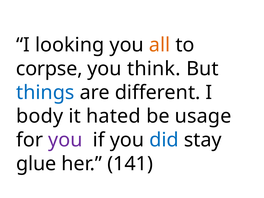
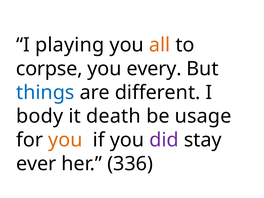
looking: looking -> playing
think: think -> every
hated: hated -> death
you at (65, 140) colour: purple -> orange
did colour: blue -> purple
glue: glue -> ever
141: 141 -> 336
